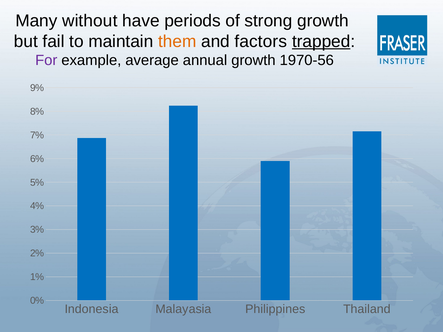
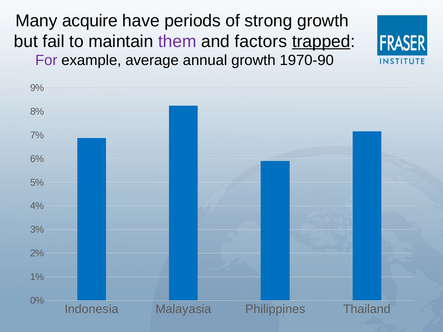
without: without -> acquire
them colour: orange -> purple
1970-56: 1970-56 -> 1970-90
